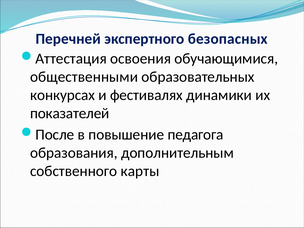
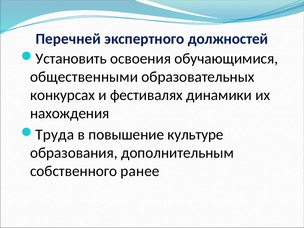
безопасных: безопасных -> должностей
Аттестация: Аттестация -> Установить
показателей: показателей -> нахождения
После: После -> Труда
педагога: педагога -> культуре
карты: карты -> ранее
